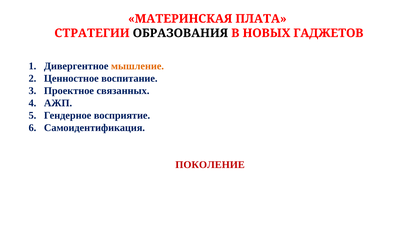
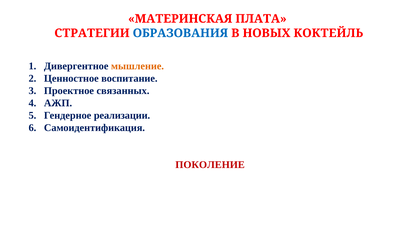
ОБРАЗОВАНИЯ colour: black -> blue
ГАДЖЕТОВ: ГАДЖЕТОВ -> КОКТЕЙЛЬ
восприятие: восприятие -> реализации
